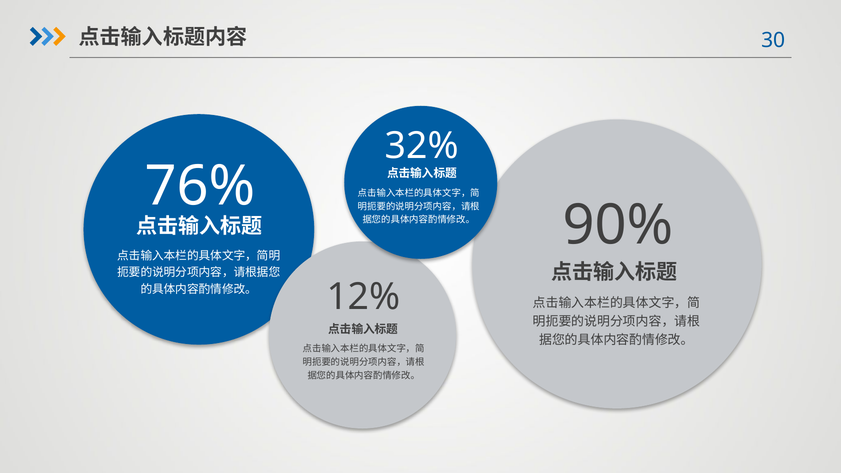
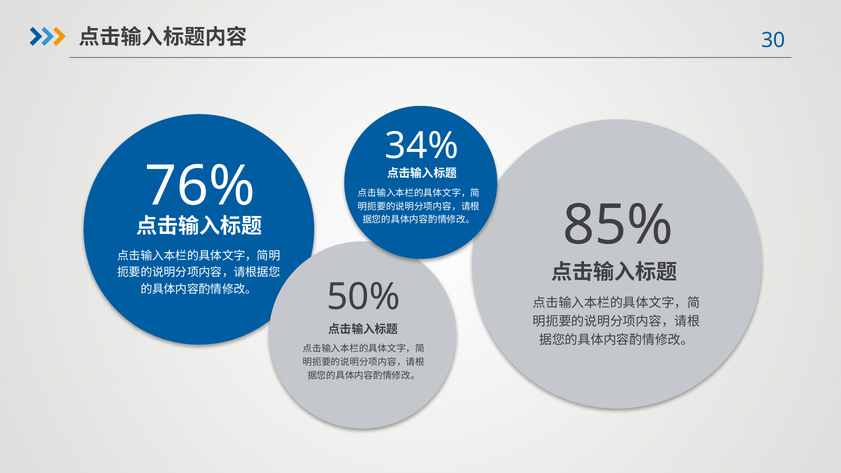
32%: 32% -> 34%
90%: 90% -> 85%
12%: 12% -> 50%
